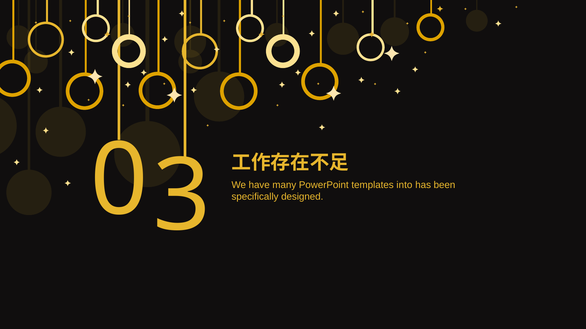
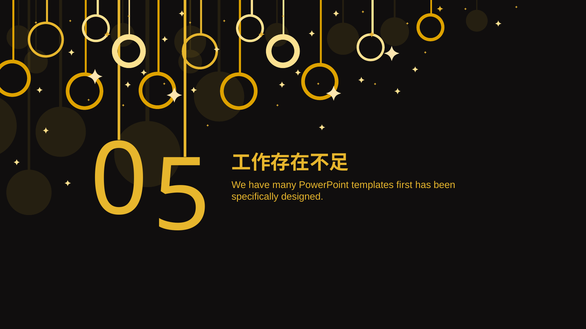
3: 3 -> 5
into: into -> first
